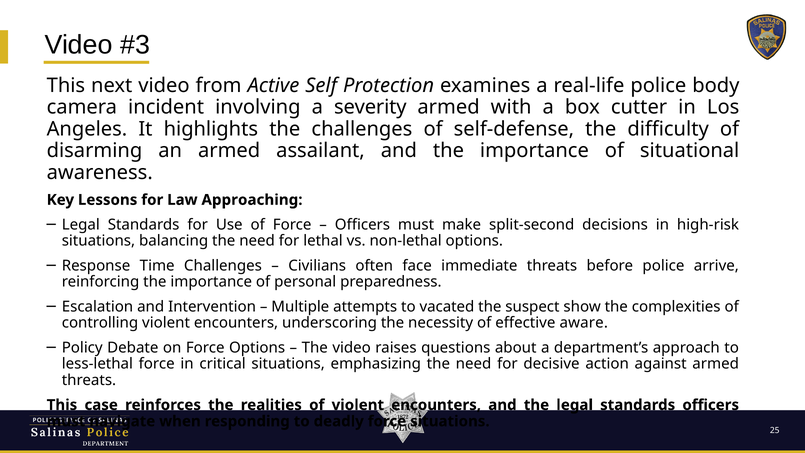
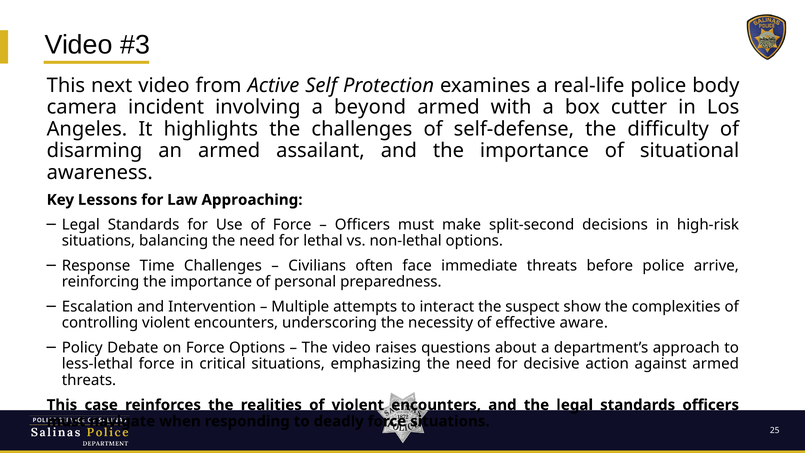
severity: severity -> beyond
vacated: vacated -> interact
